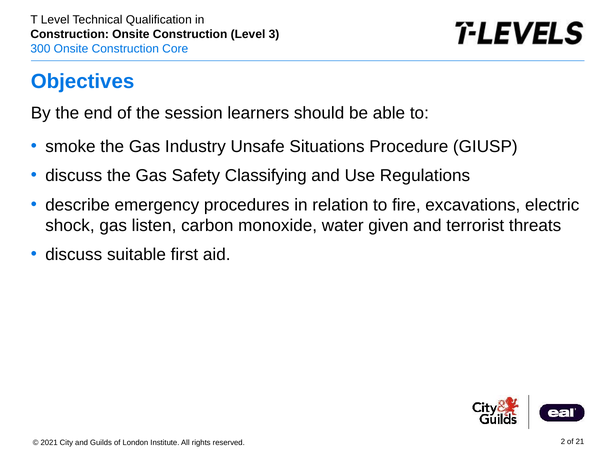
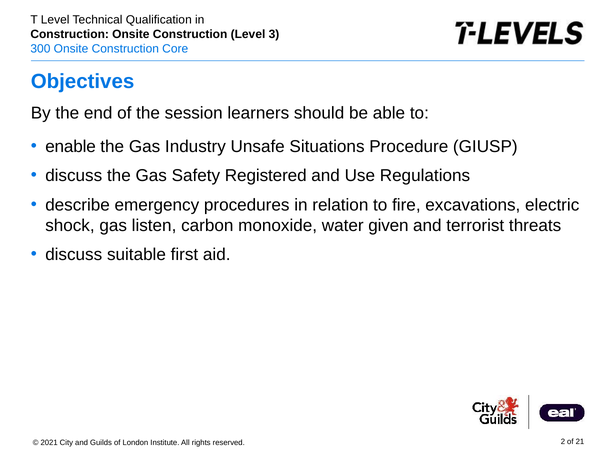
smoke: smoke -> enable
Classifying: Classifying -> Registered
